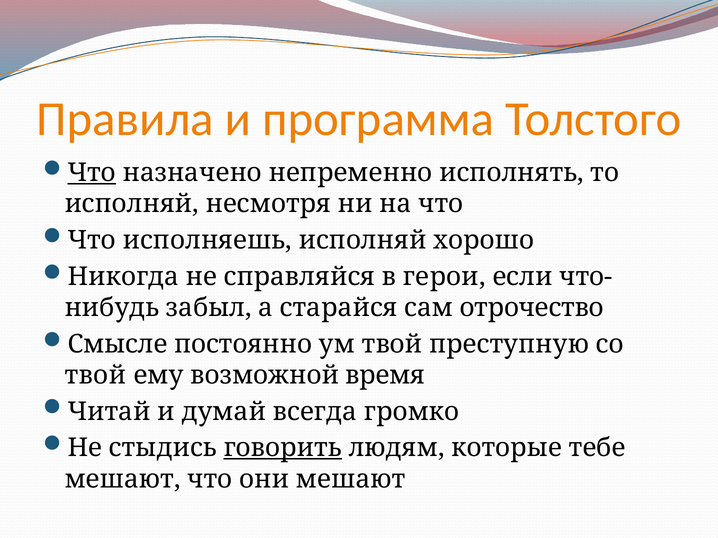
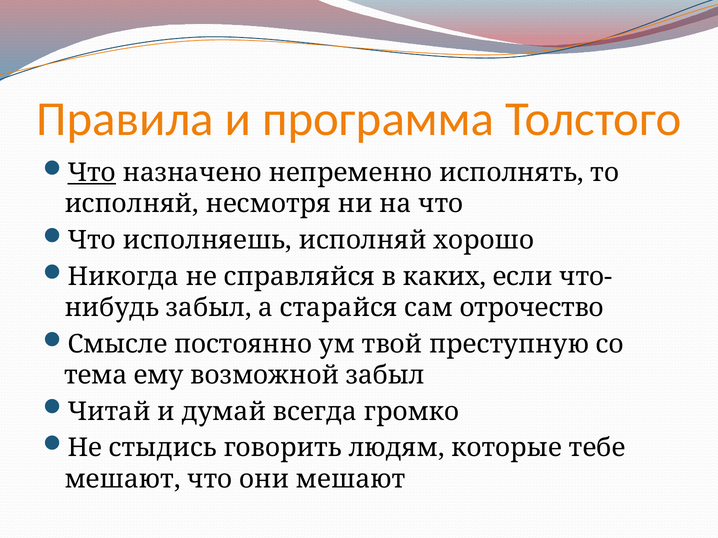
герои: герои -> каких
твой at (96, 376): твой -> тема
возможной время: время -> забыл
говорить underline: present -> none
